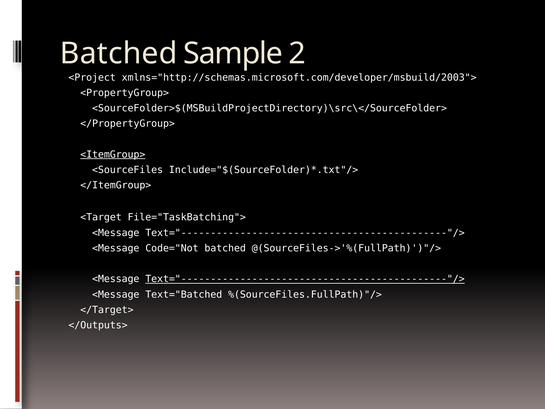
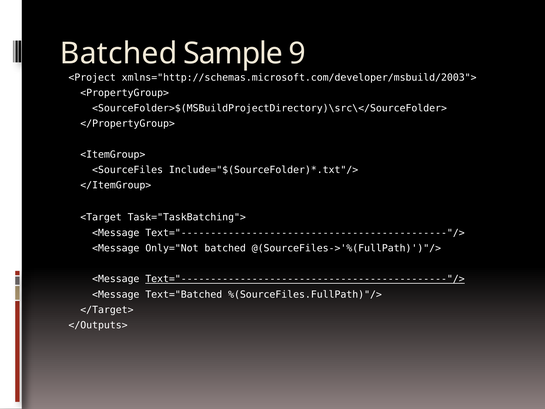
2: 2 -> 9
<ItemGroup> underline: present -> none
File="TaskBatching">: File="TaskBatching"> -> Task="TaskBatching">
Code="Not: Code="Not -> Only="Not
